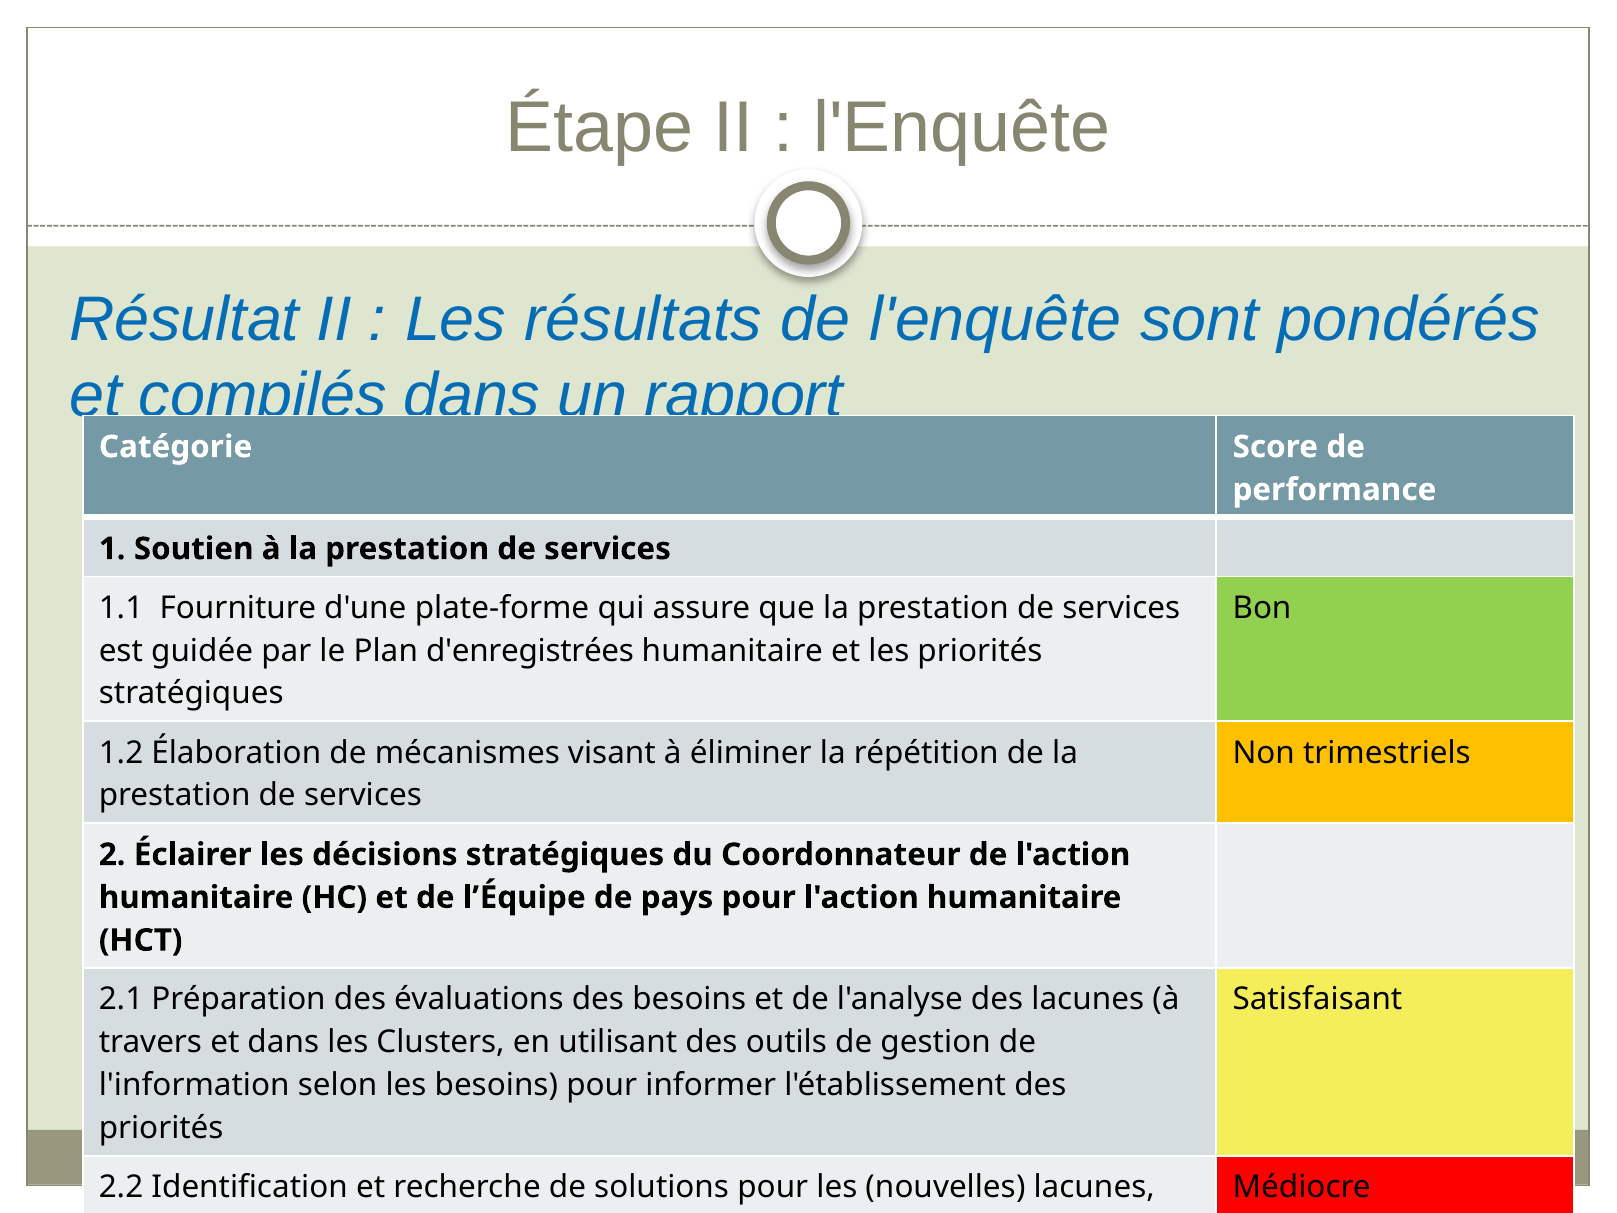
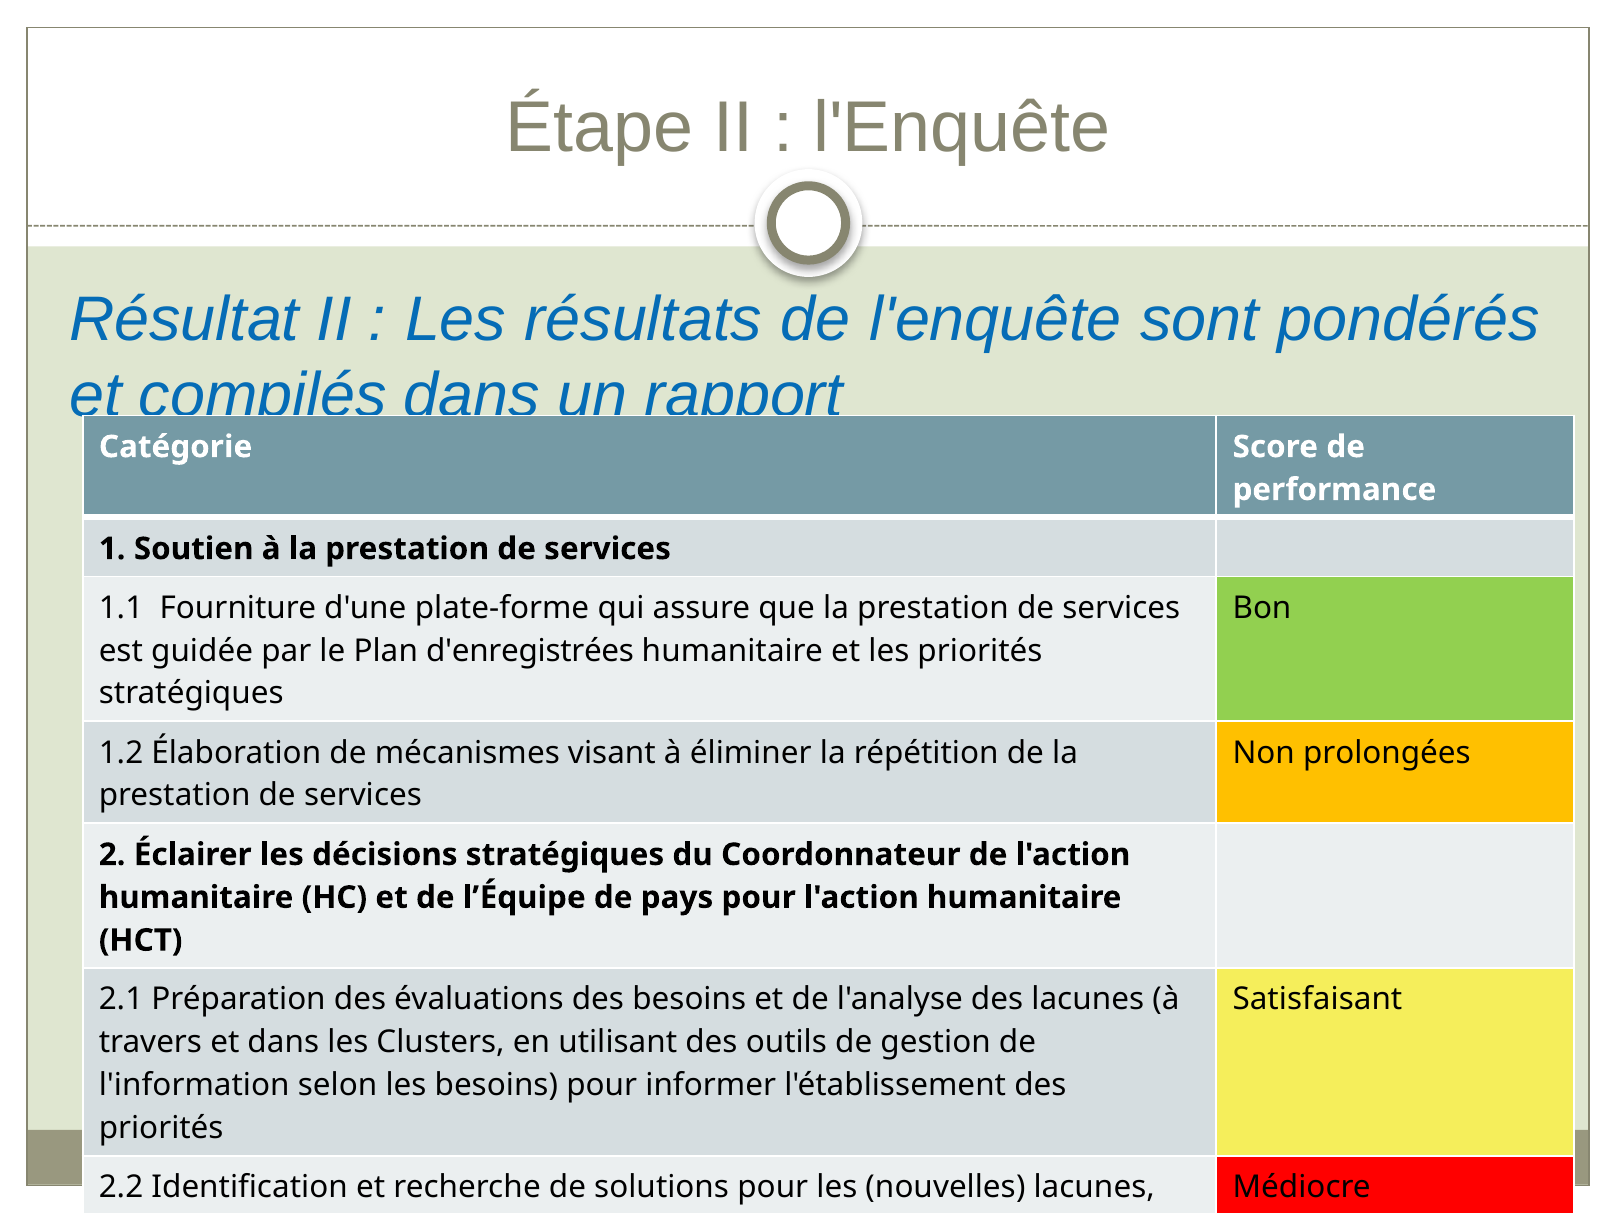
trimestriels: trimestriels -> prolongées
